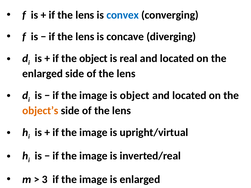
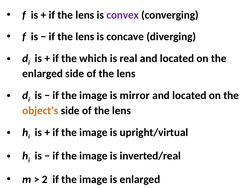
convex colour: blue -> purple
the object: object -> which
is object: object -> mirror
3: 3 -> 2
